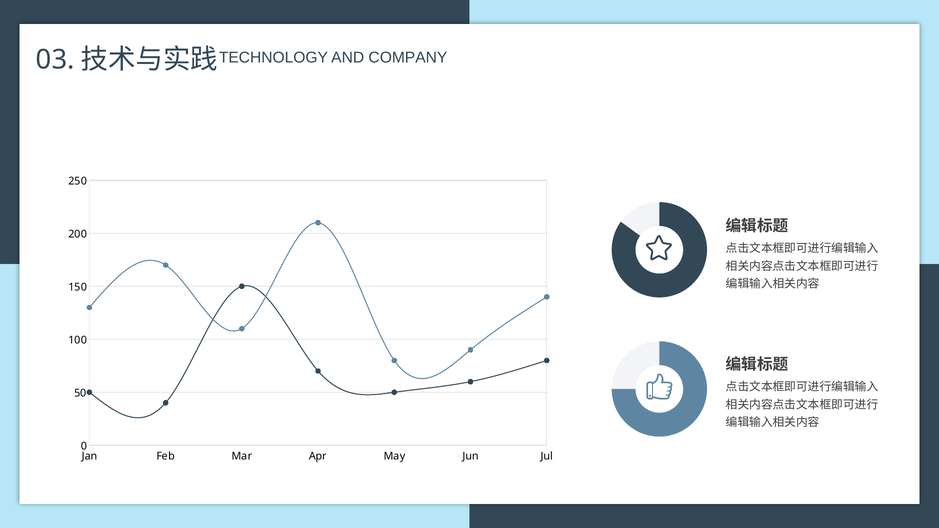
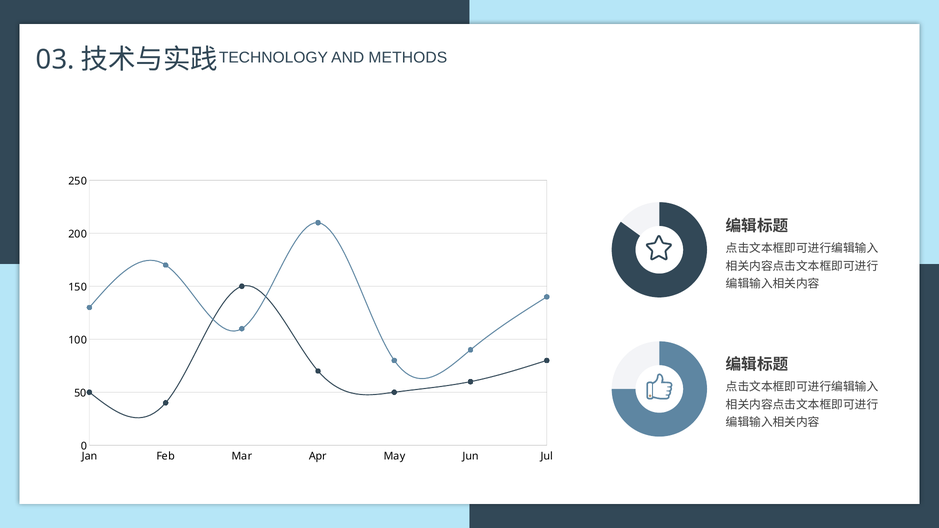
COMPANY: COMPANY -> METHODS
